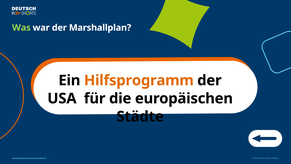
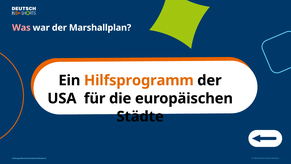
Was colour: light green -> pink
